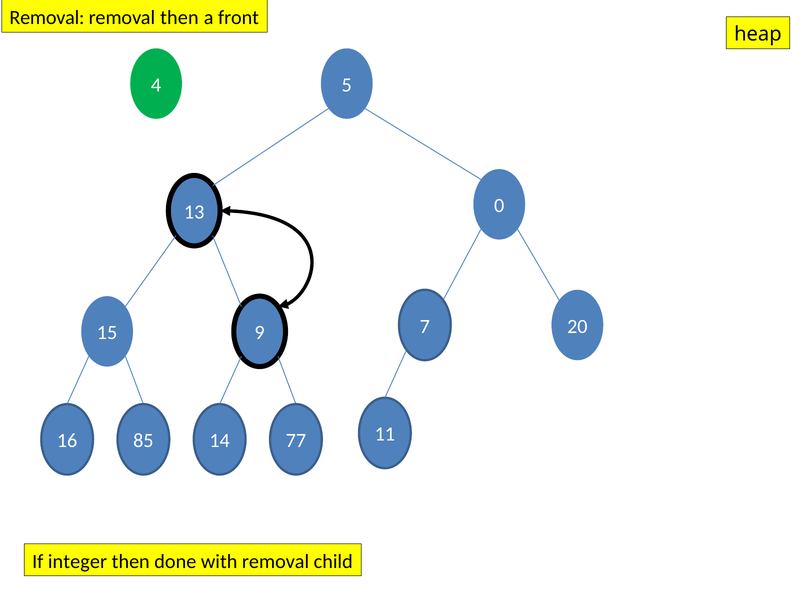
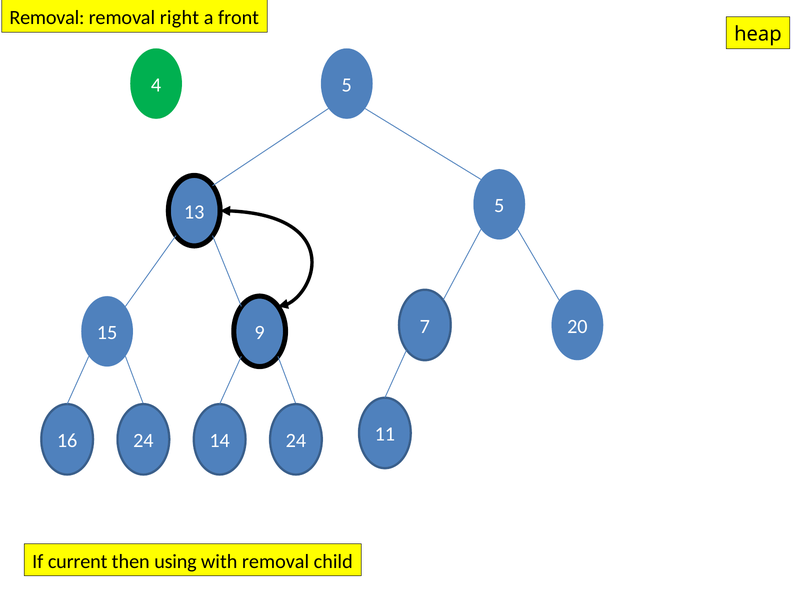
removal then: then -> right
13 0: 0 -> 5
16 85: 85 -> 24
14 77: 77 -> 24
integer: integer -> current
done: done -> using
